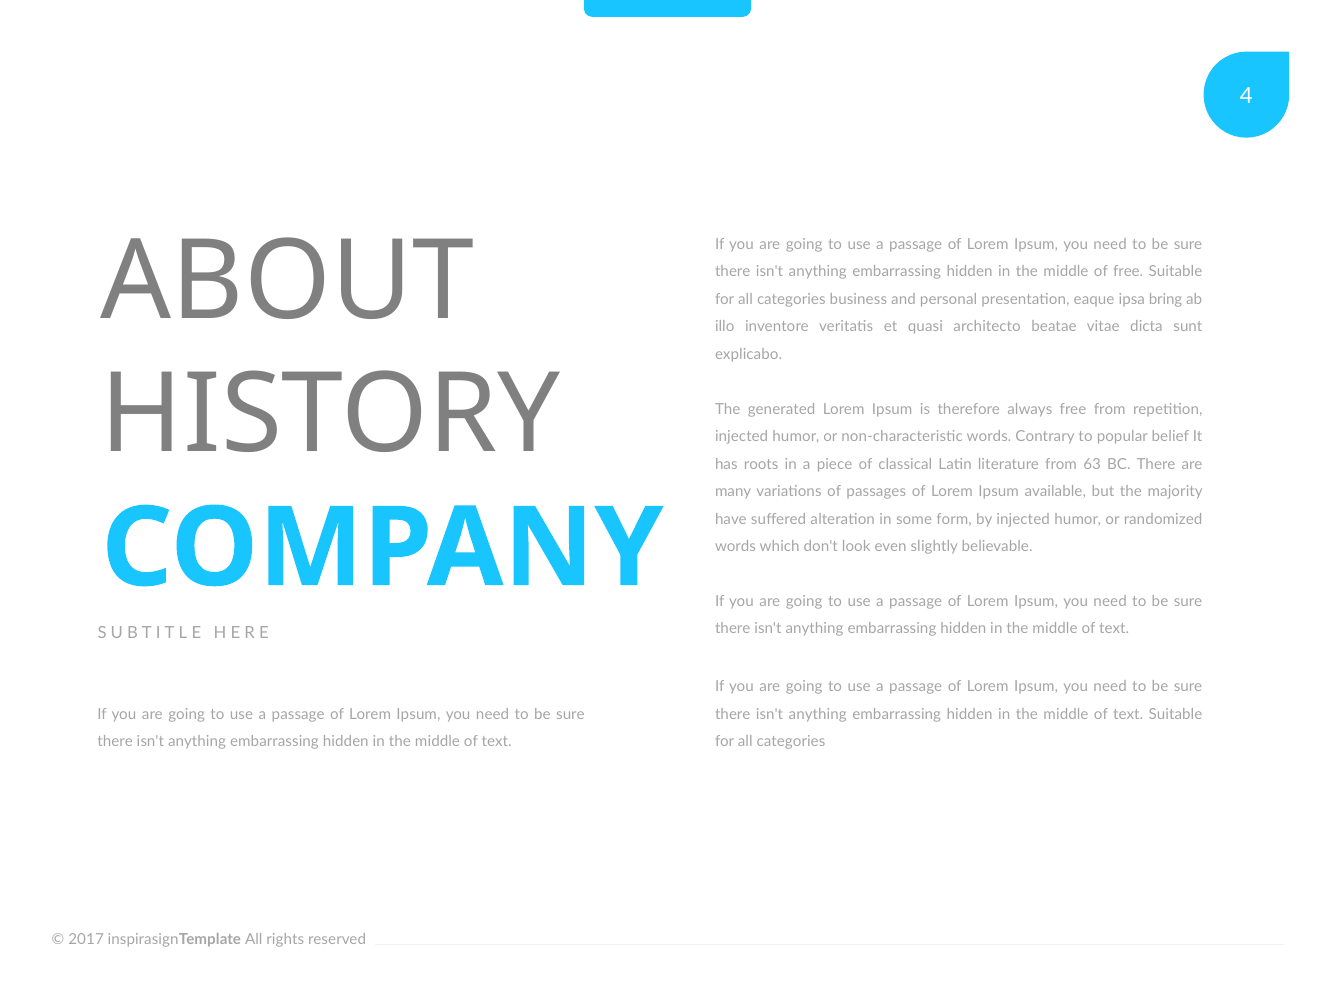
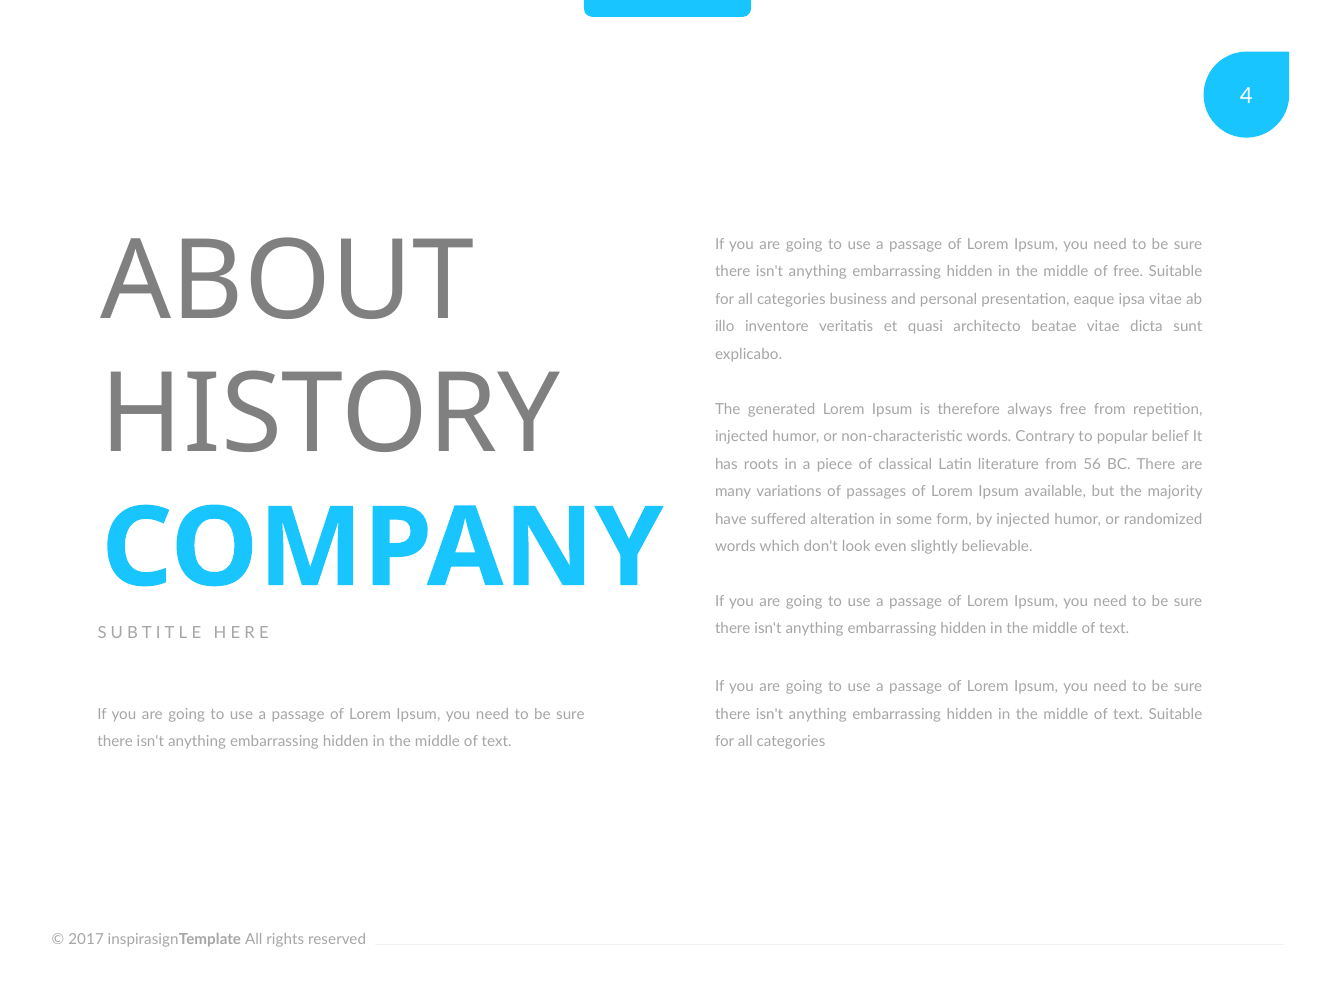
ipsa bring: bring -> vitae
63: 63 -> 56
